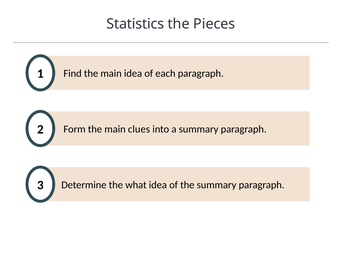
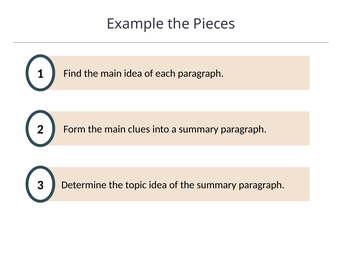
Statistics: Statistics -> Example
what: what -> topic
